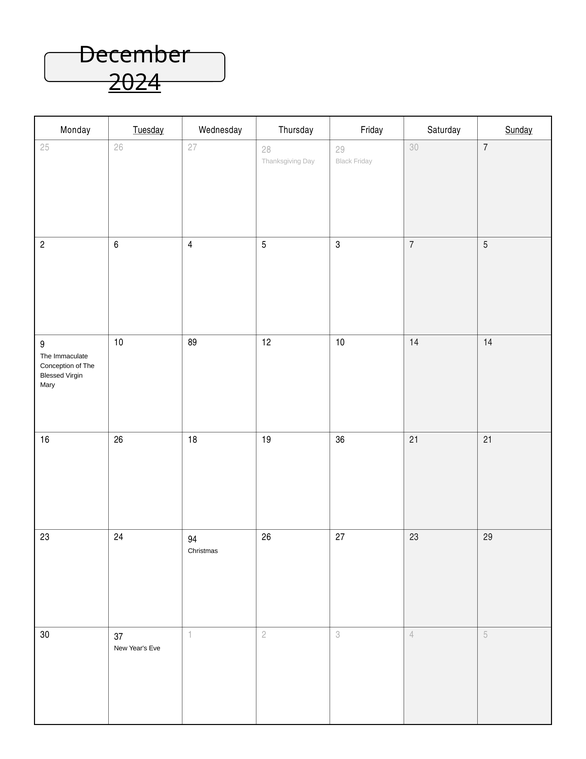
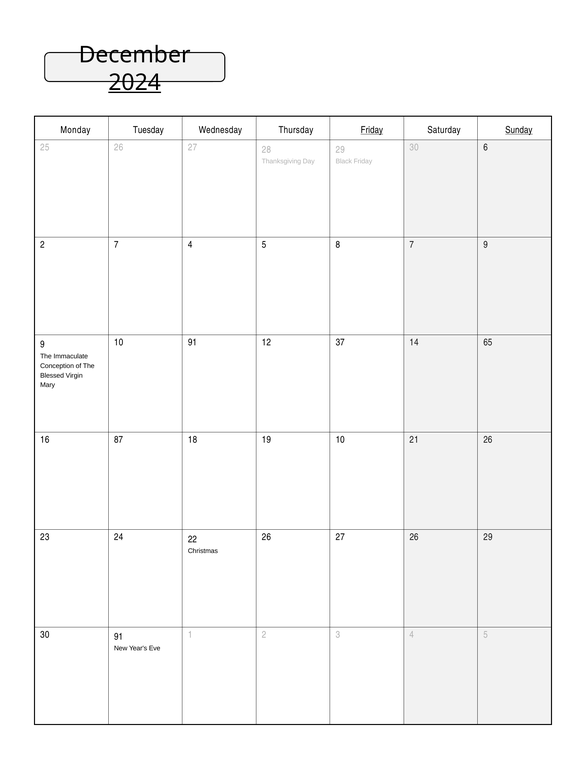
Tuesday underline: present -> none
Friday at (372, 130) underline: none -> present
30 7: 7 -> 6
2 6: 6 -> 7
5 3: 3 -> 8
7 5: 5 -> 9
10 89: 89 -> 91
12 10: 10 -> 37
14 14: 14 -> 65
16 26: 26 -> 87
19 36: 36 -> 10
21 21: 21 -> 26
94: 94 -> 22
27 23: 23 -> 26
30 37: 37 -> 91
